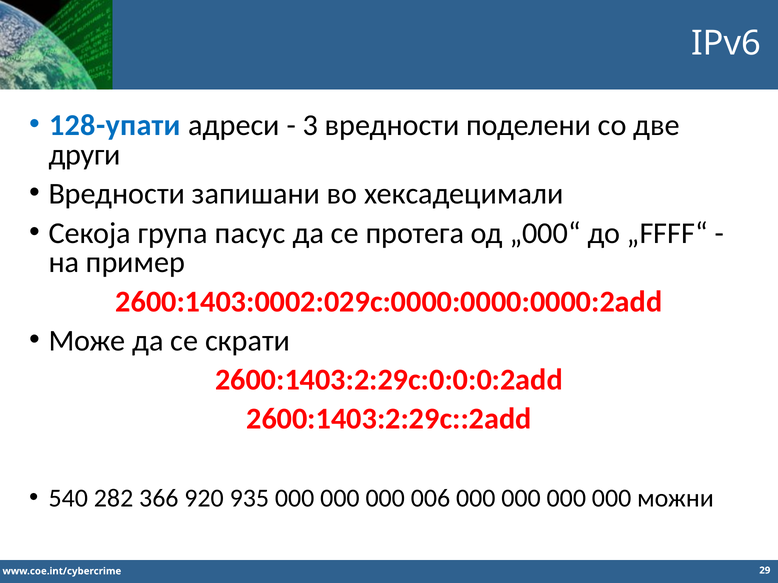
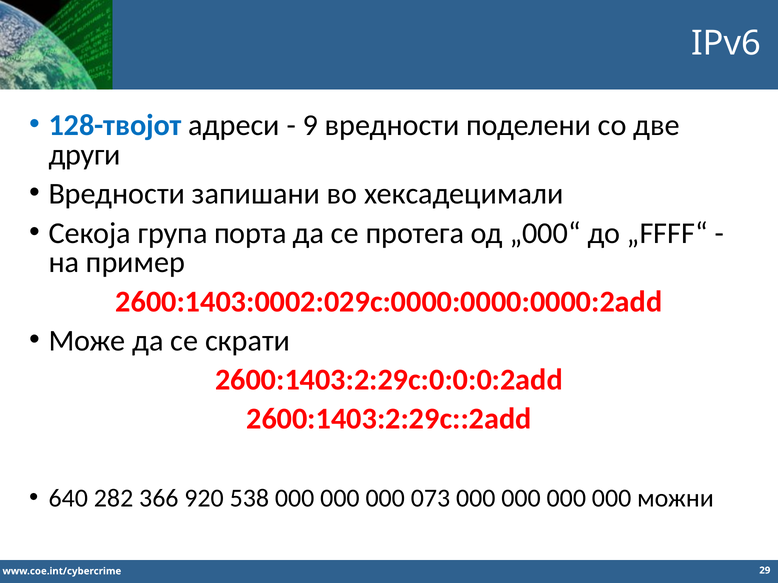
128-упати: 128-упати -> 128-твојот
3: 3 -> 9
пасус: пасус -> порта
540: 540 -> 640
935: 935 -> 538
006: 006 -> 073
